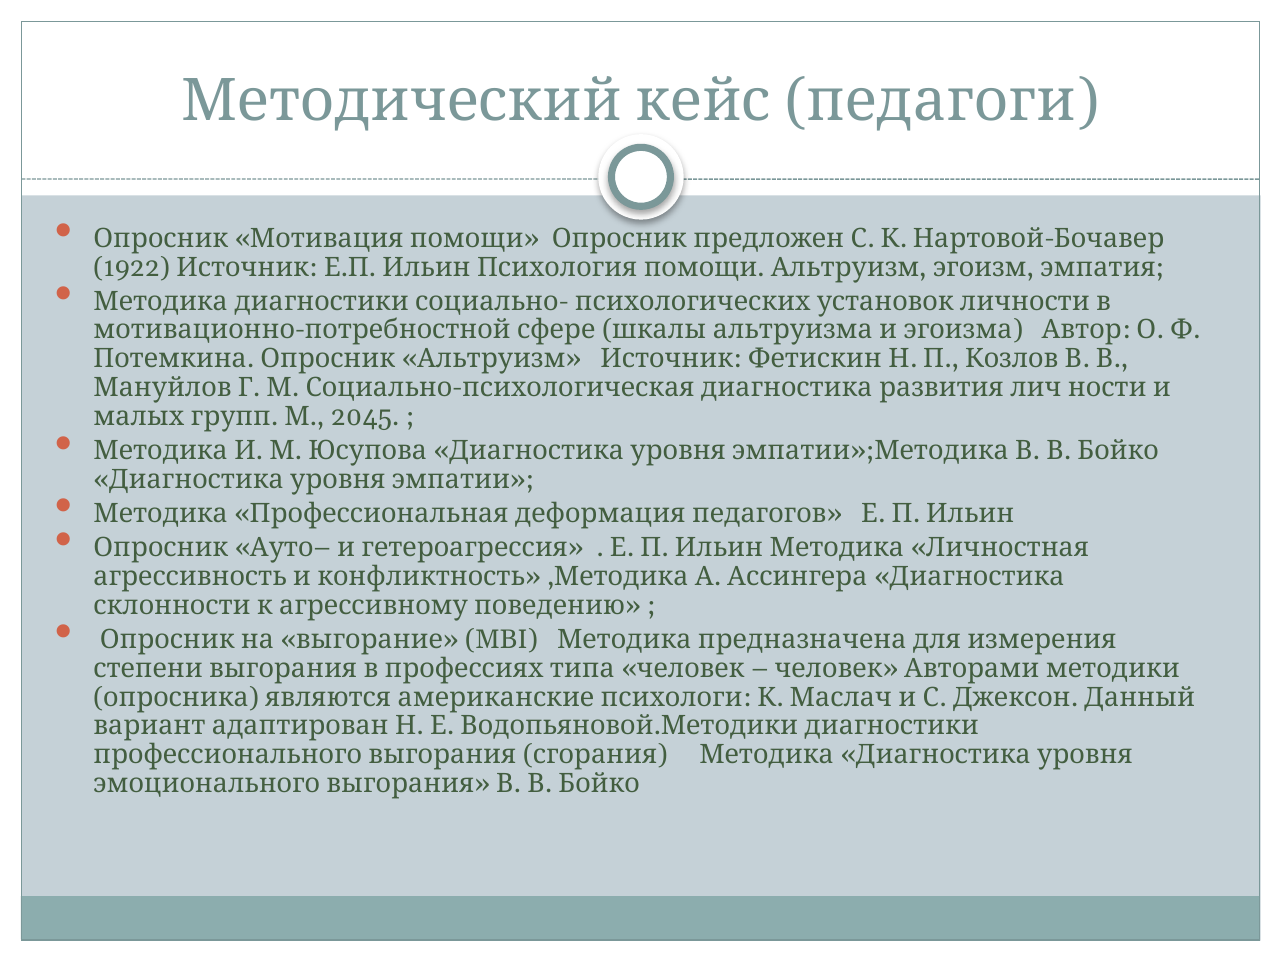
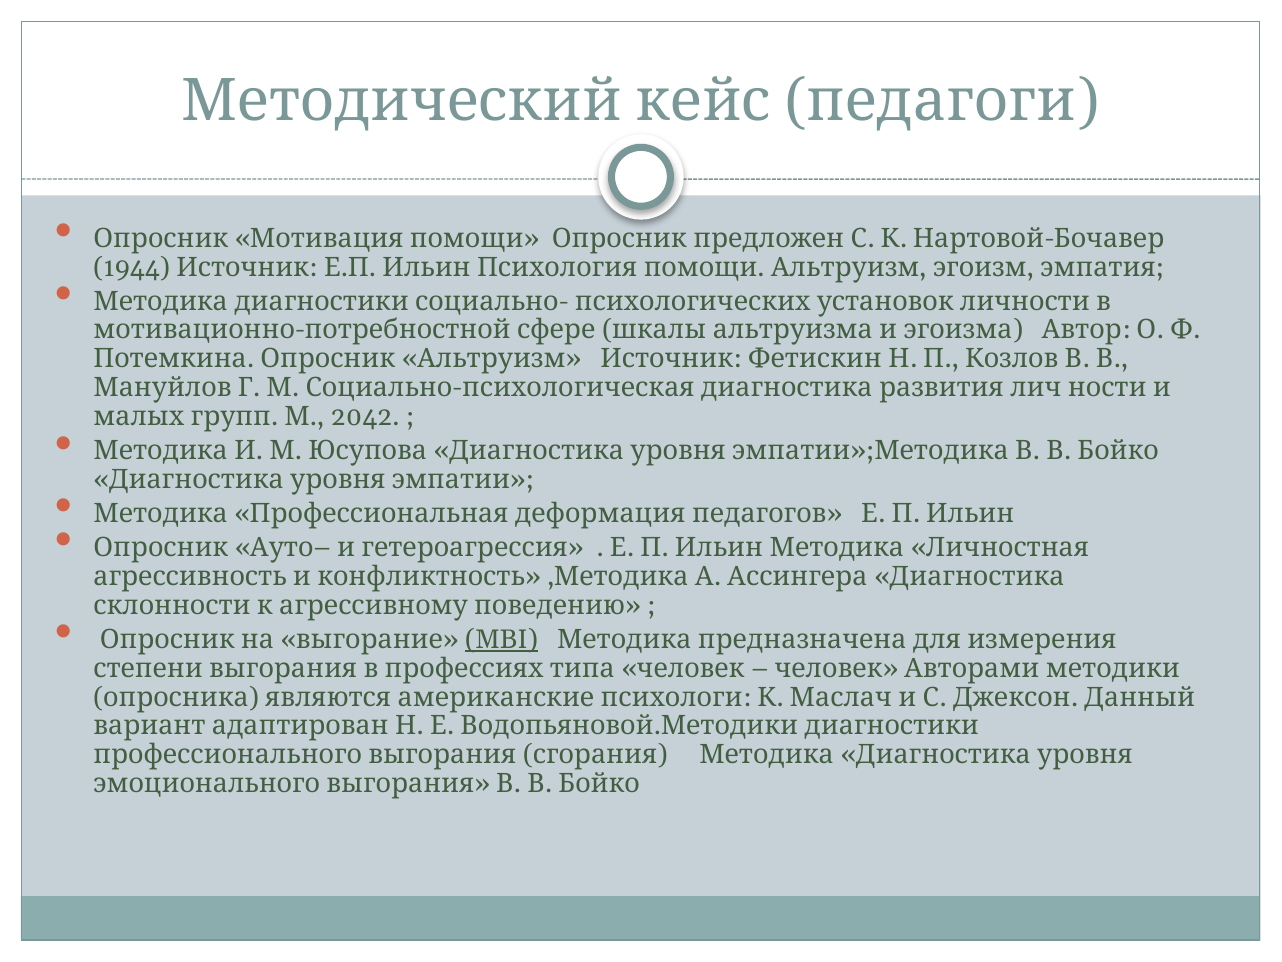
1922: 1922 -> 1944
2045: 2045 -> 2042
MBI underline: none -> present
